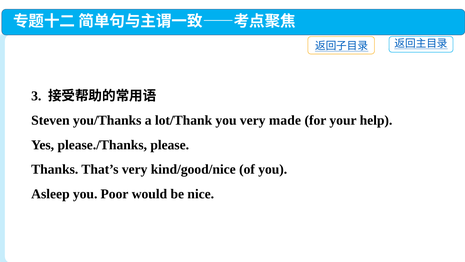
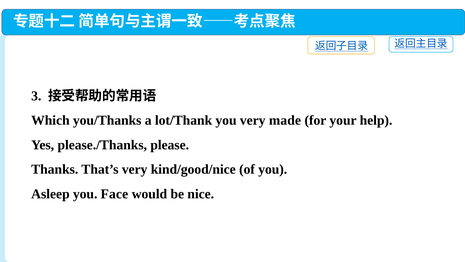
Steven: Steven -> Which
Poor: Poor -> Face
